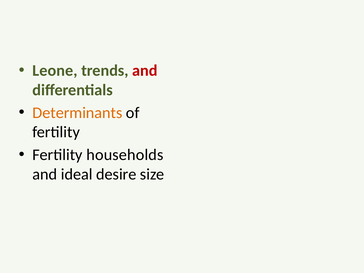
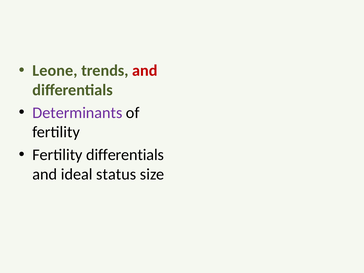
Determinants colour: orange -> purple
Fertility households: households -> differentials
desire: desire -> status
